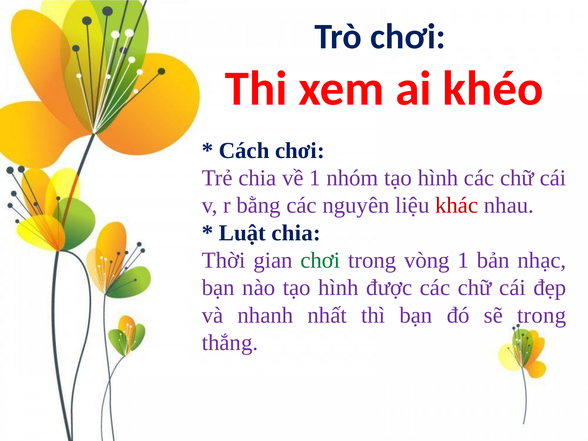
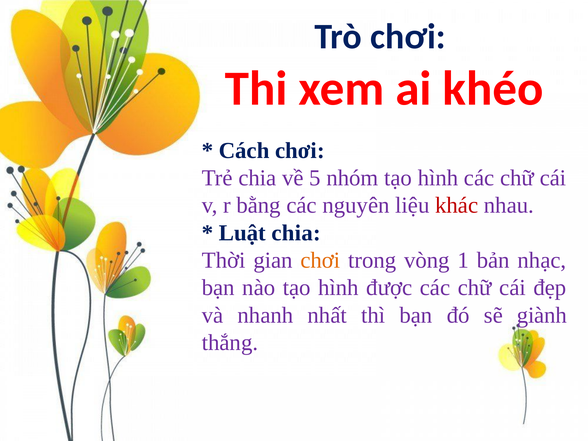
về 1: 1 -> 5
chơi at (320, 260) colour: green -> orange
sẽ trong: trong -> giành
